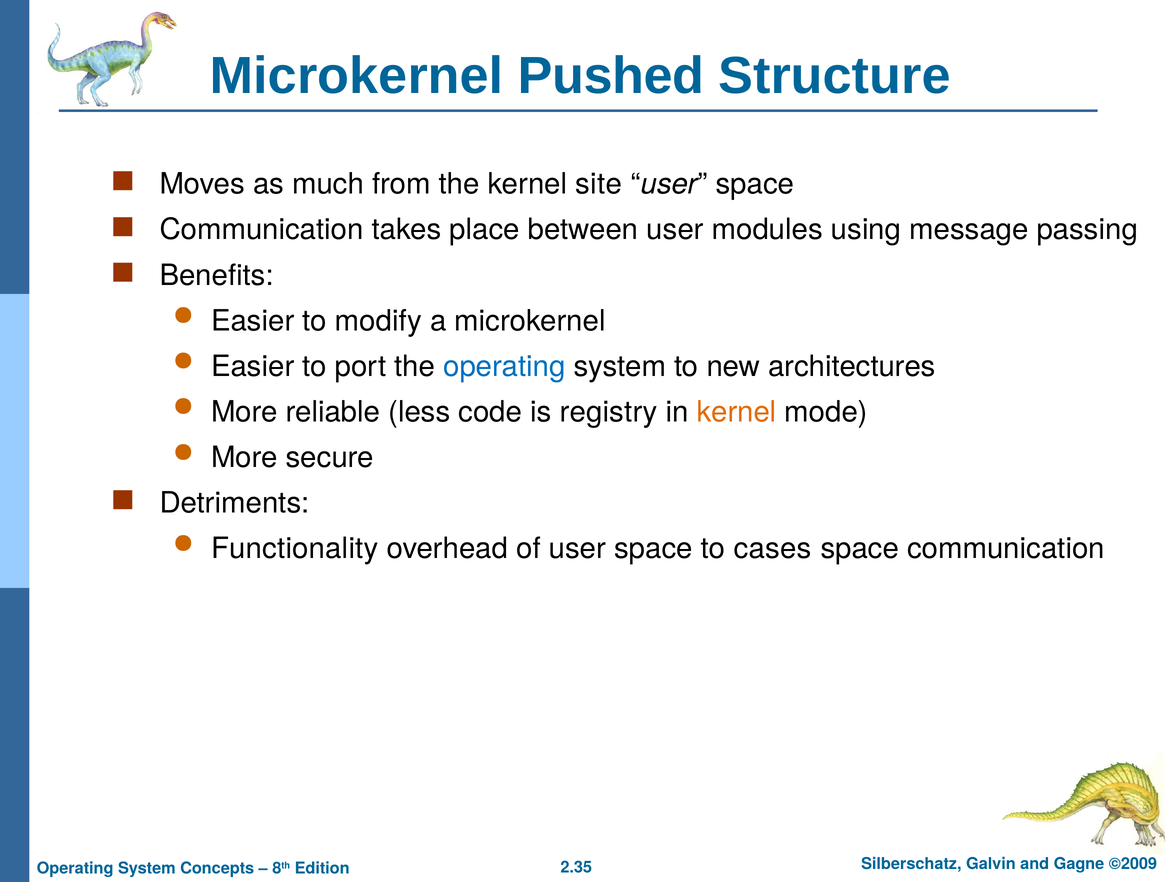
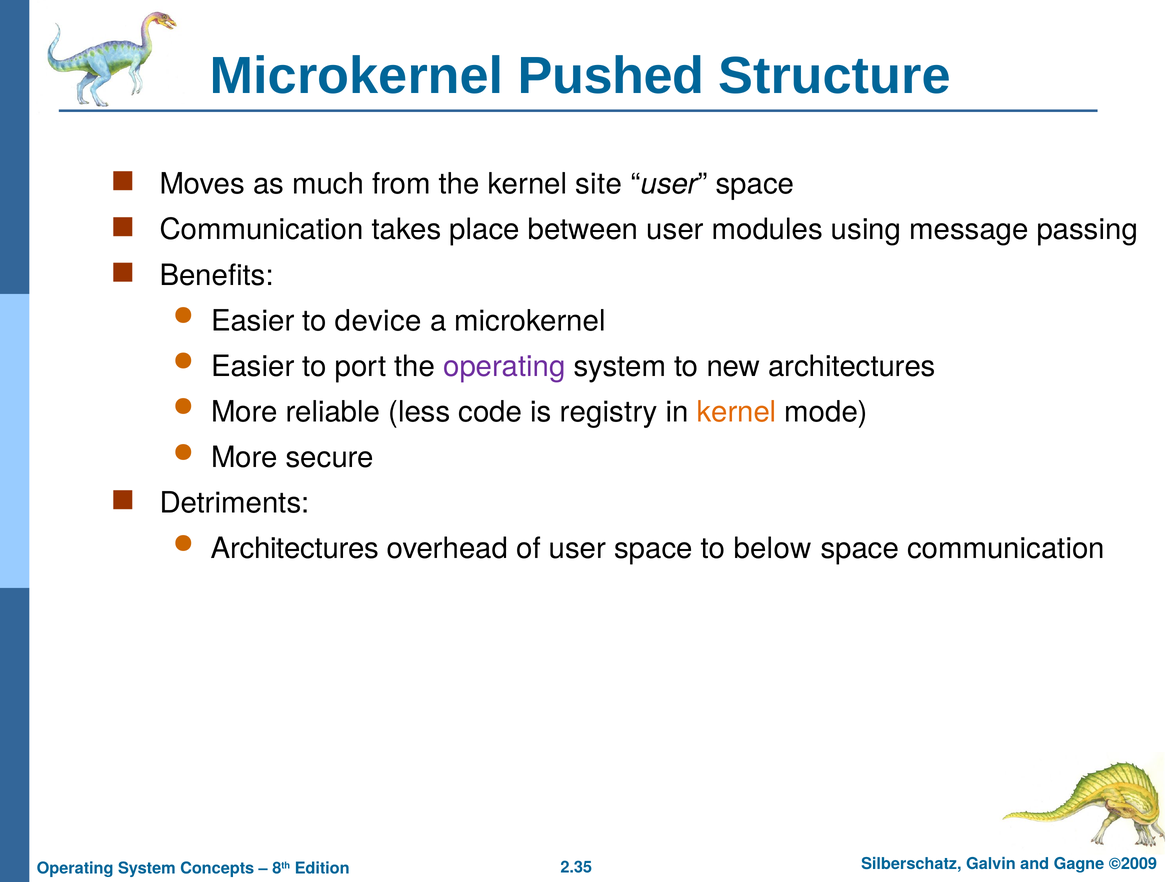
modify: modify -> device
operating at (504, 366) colour: blue -> purple
Functionality at (295, 549): Functionality -> Architectures
cases: cases -> below
